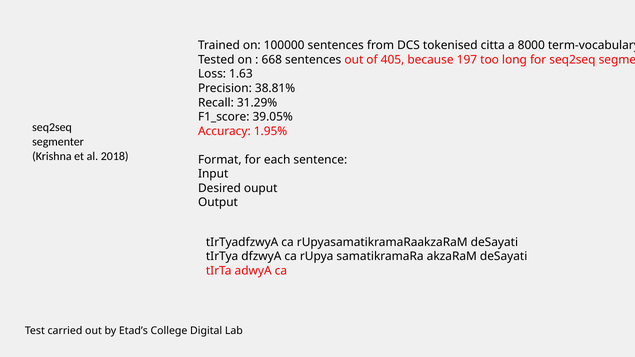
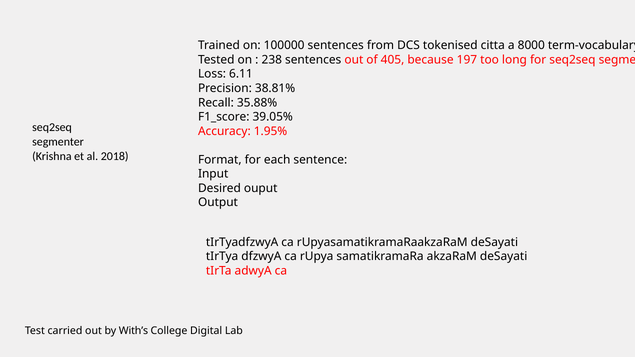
668: 668 -> 238
1.63: 1.63 -> 6.11
31.29%: 31.29% -> 35.88%
Etad’s: Etad’s -> With’s
